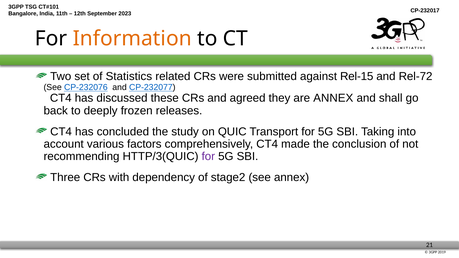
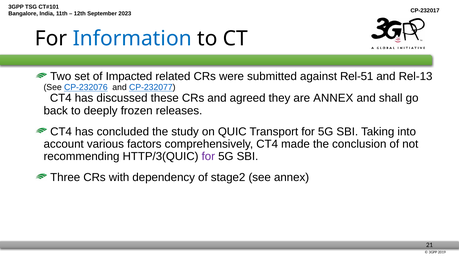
Information colour: orange -> blue
Statistics: Statistics -> Impacted
Rel-15: Rel-15 -> Rel-51
Rel-72: Rel-72 -> Rel-13
